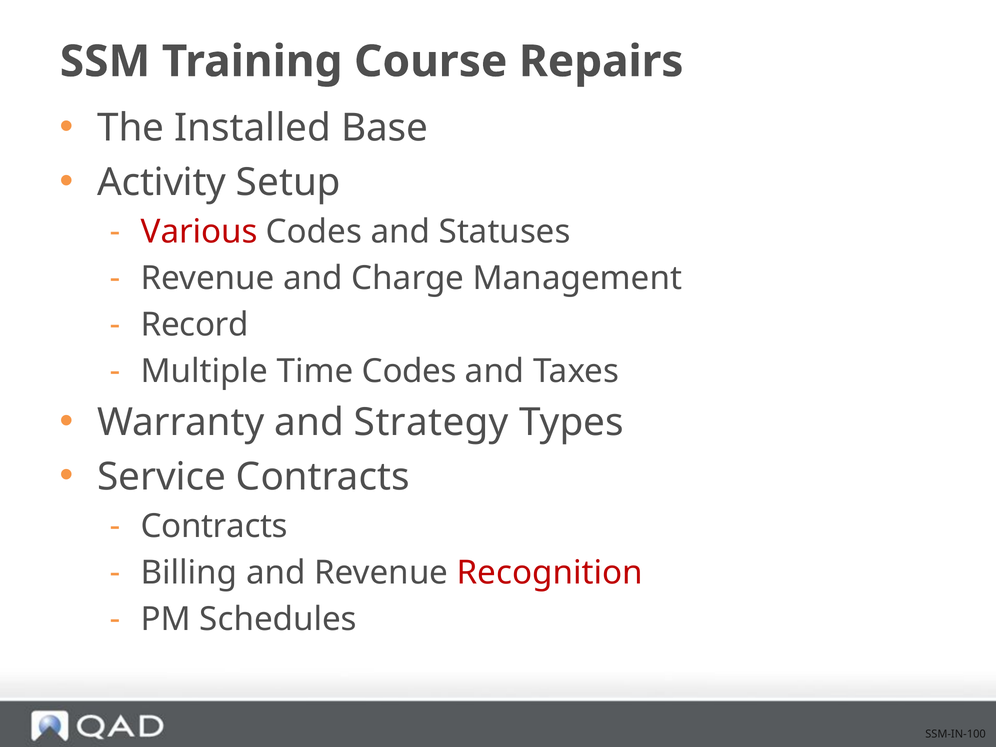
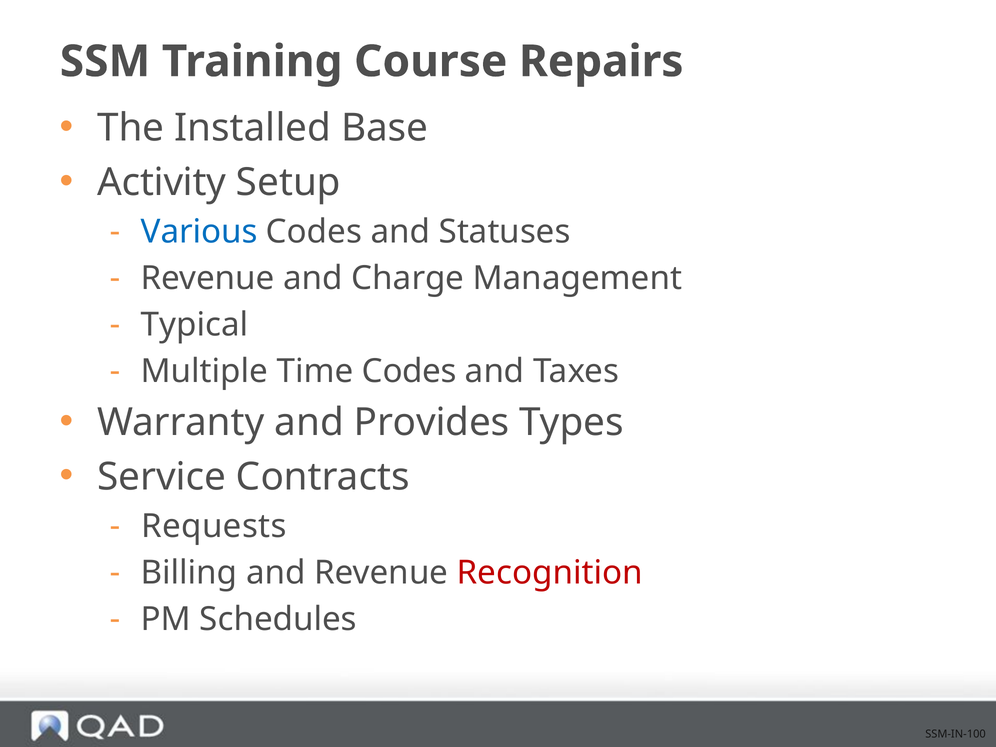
Various colour: red -> blue
Record: Record -> Typical
Strategy: Strategy -> Provides
Contracts at (214, 526): Contracts -> Requests
